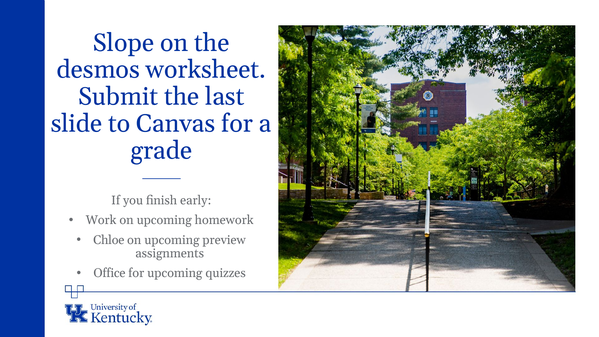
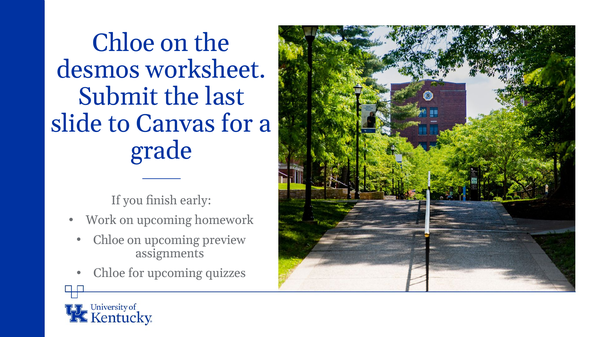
Slope at (124, 43): Slope -> Chloe
Office at (109, 273): Office -> Chloe
